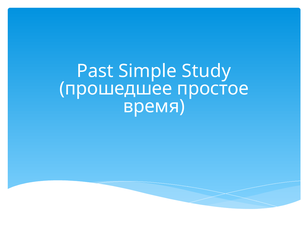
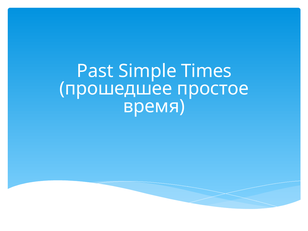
Study: Study -> Times
